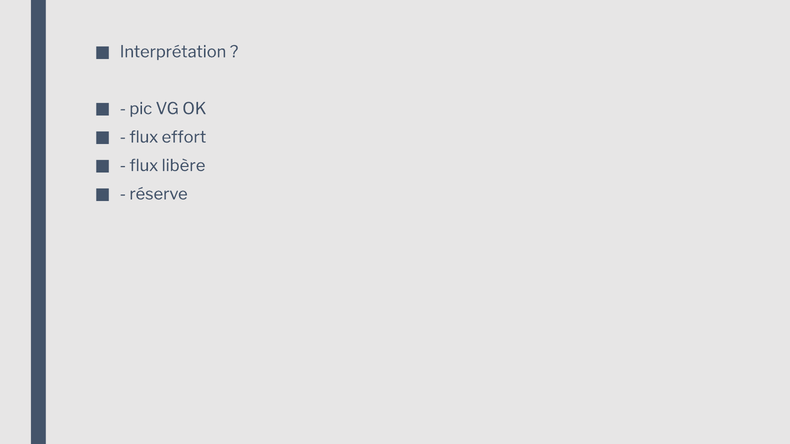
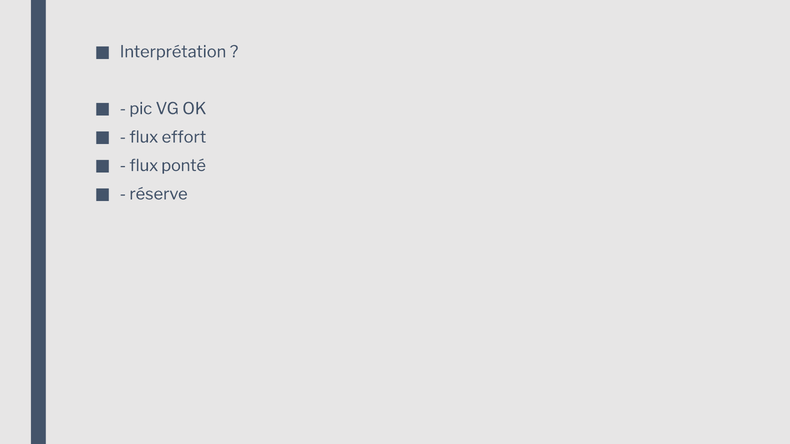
libère: libère -> ponté
